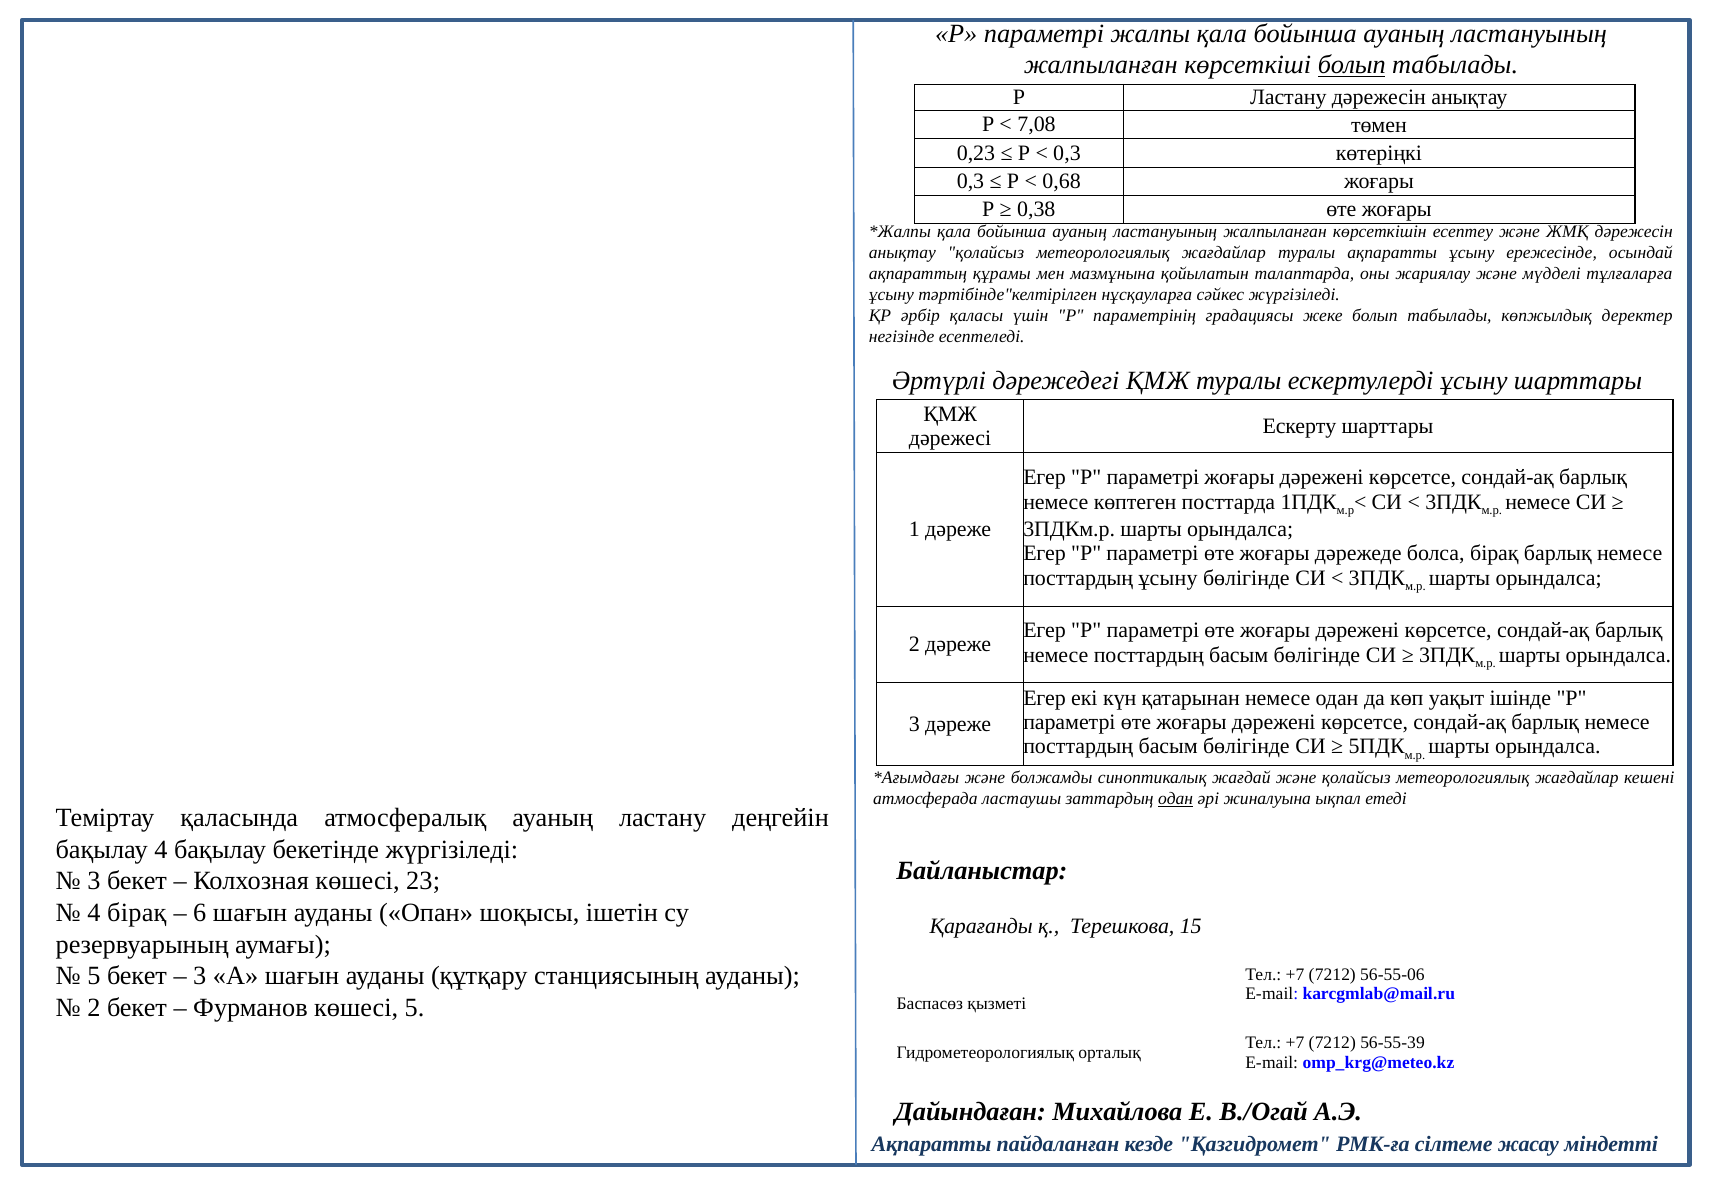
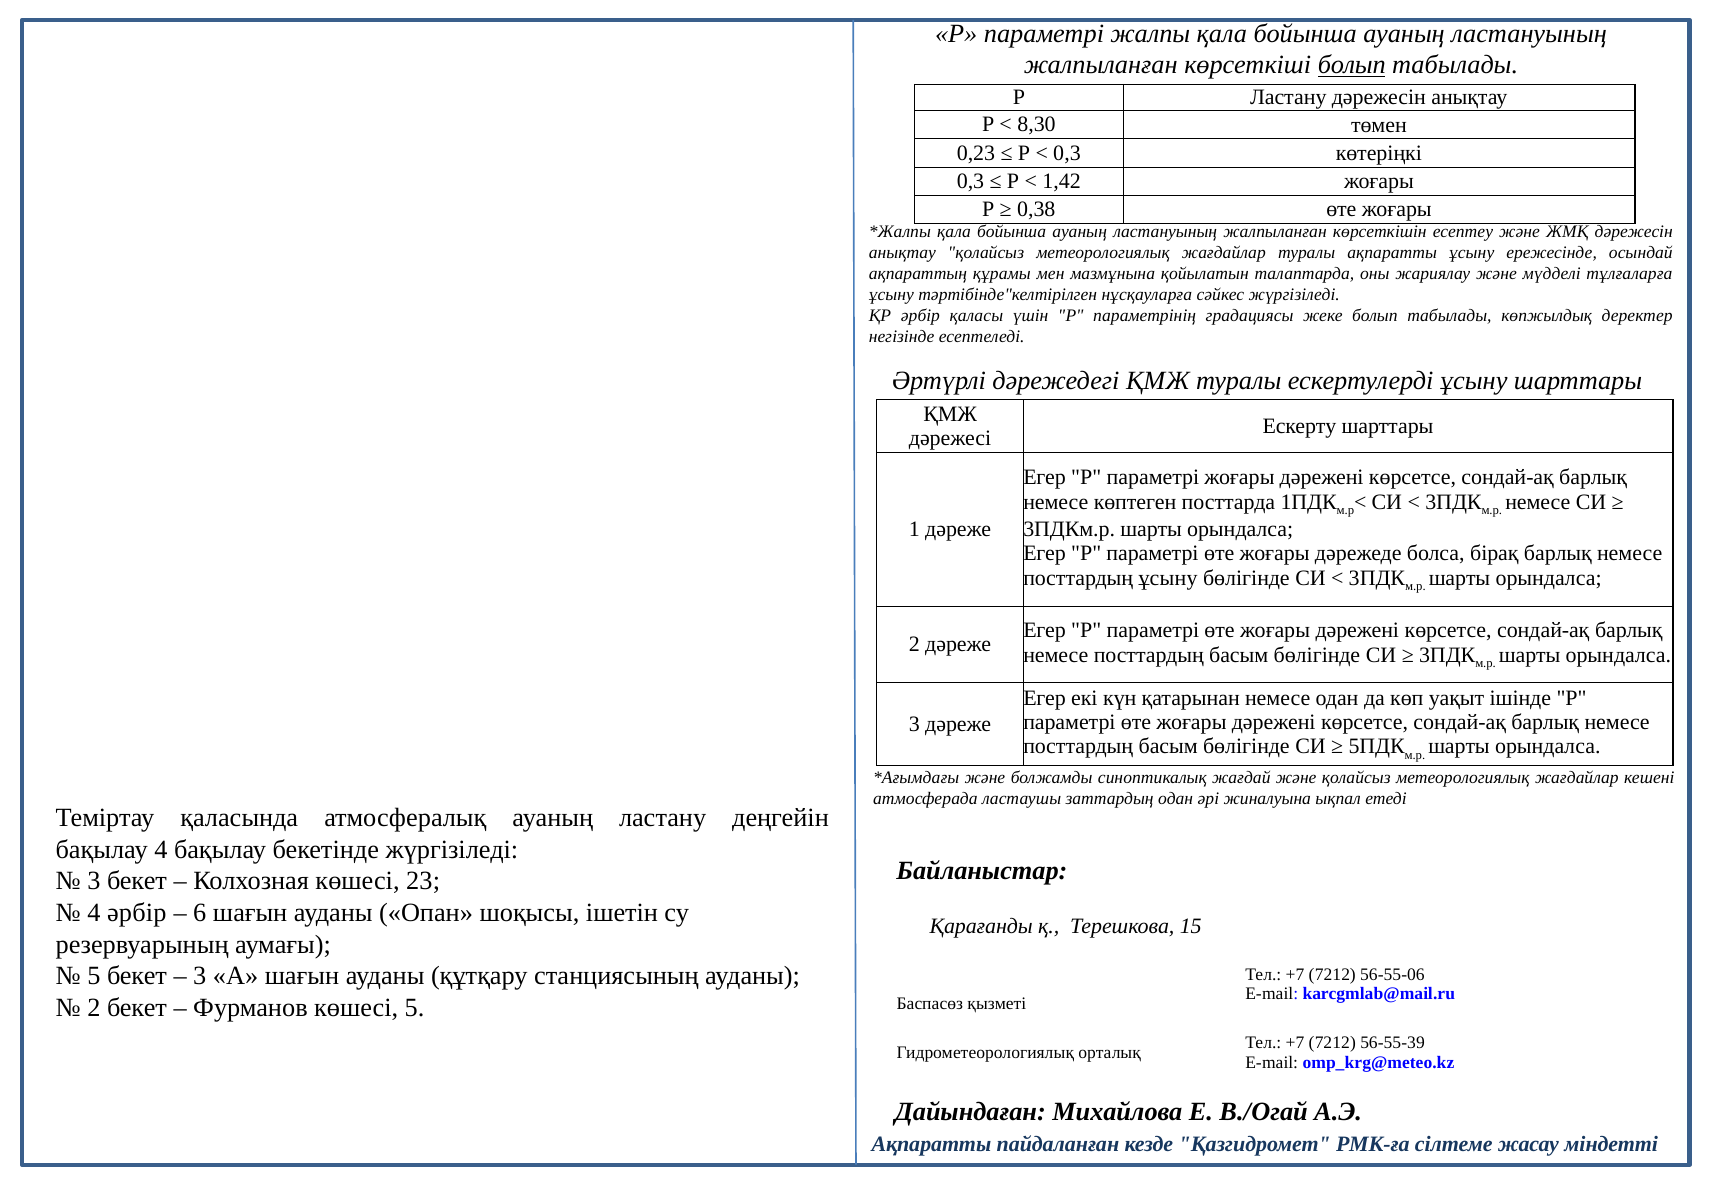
7,08: 7,08 -> 8,30
0,68: 0,68 -> 1,42
одан at (1176, 799) underline: present -> none
4 бірақ: бірақ -> әрбір
